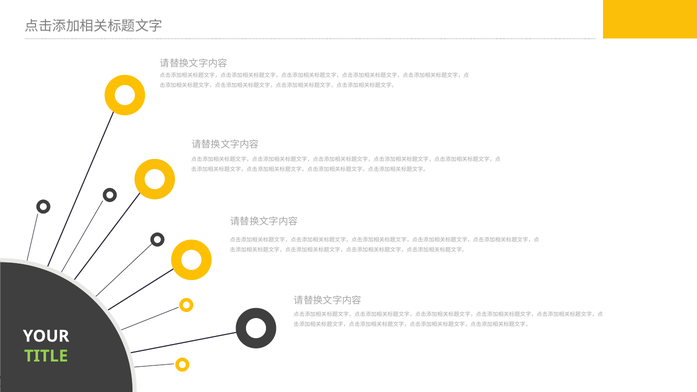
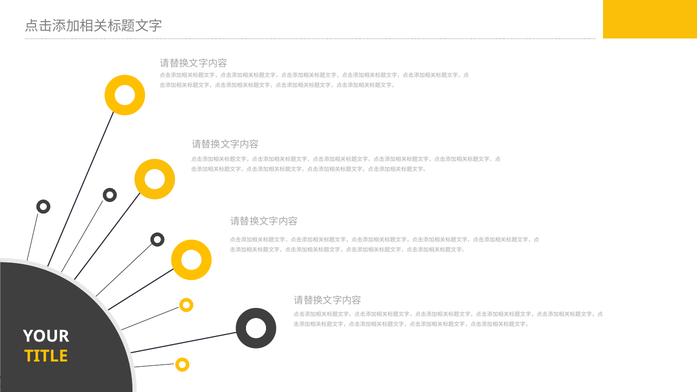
TITLE colour: light green -> yellow
